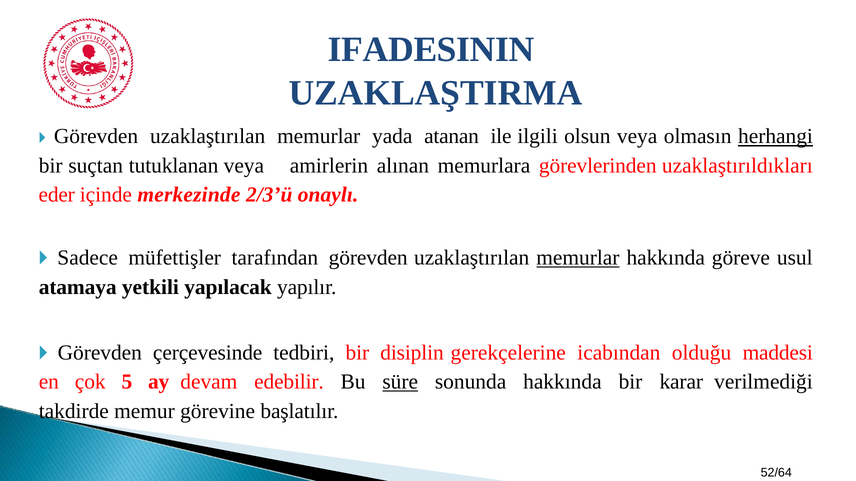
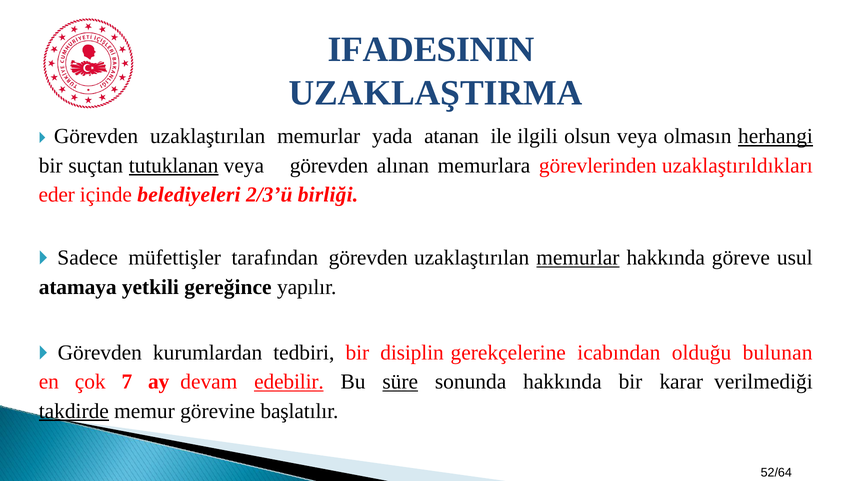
tutuklanan underline: none -> present
veya amirlerin: amirlerin -> görevden
merkezinde: merkezinde -> belediyeleri
onaylı: onaylı -> birliği
yapılacak: yapılacak -> gereğince
çerçevesinde: çerçevesinde -> kurumlardan
maddesi: maddesi -> bulunan
5: 5 -> 7
edebilir underline: none -> present
takdirde underline: none -> present
